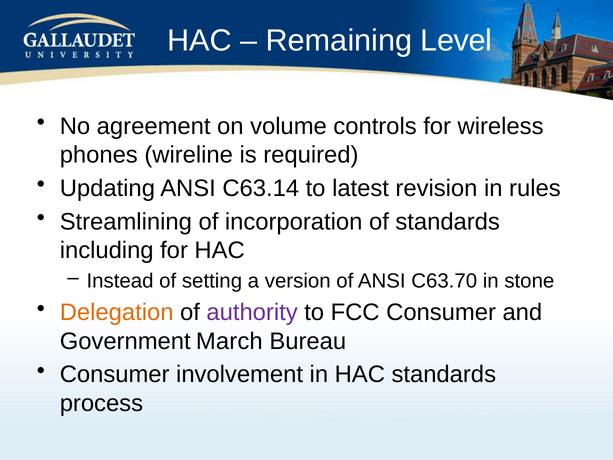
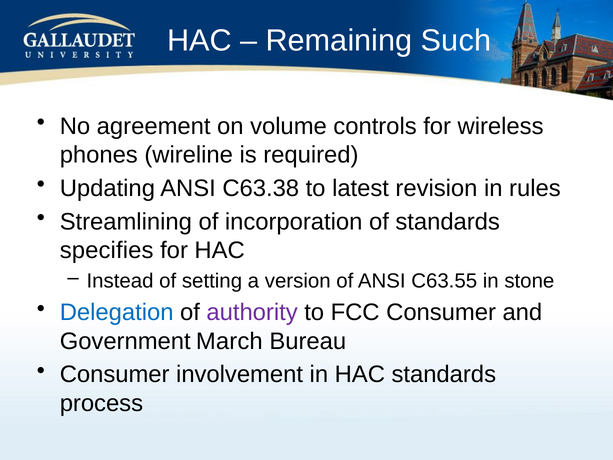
Level: Level -> Such
C63.14: C63.14 -> C63.38
including: including -> specifies
C63.70: C63.70 -> C63.55
Delegation colour: orange -> blue
